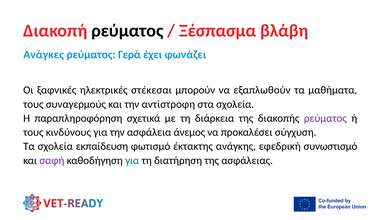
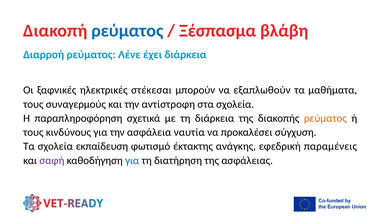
ρεύματος at (127, 31) colour: black -> blue
Ανάγκες: Ανάγκες -> Διαρροή
Γερά: Γερά -> Λένε
έχει φωνάζει: φωνάζει -> διάρκεια
ρεύματος at (325, 119) colour: purple -> orange
άνεμος: άνεμος -> ναυτία
συνωστισμό: συνωστισμό -> παραμένεις
